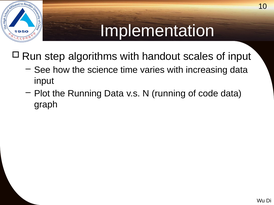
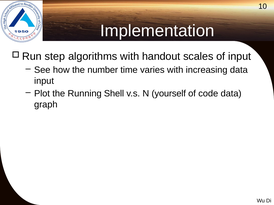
science: science -> number
Running Data: Data -> Shell
N running: running -> yourself
